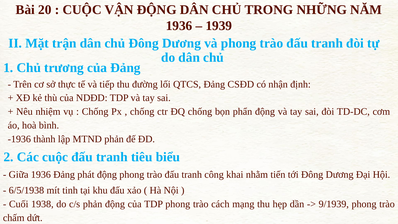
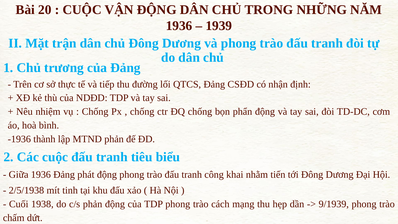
6/5/1938: 6/5/1938 -> 2/5/1938
